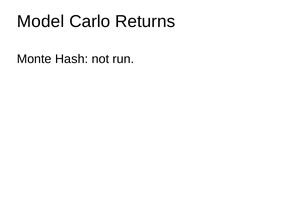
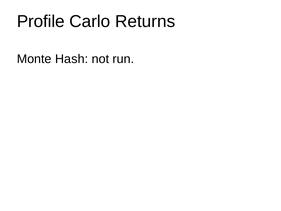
Model: Model -> Profile
